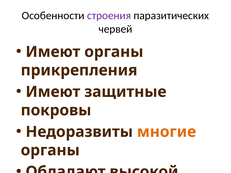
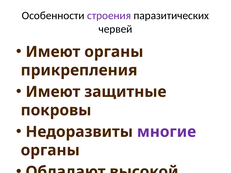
многие colour: orange -> purple
